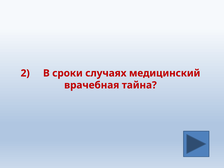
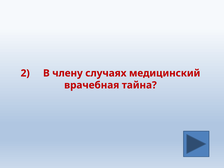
сроки: сроки -> члену
